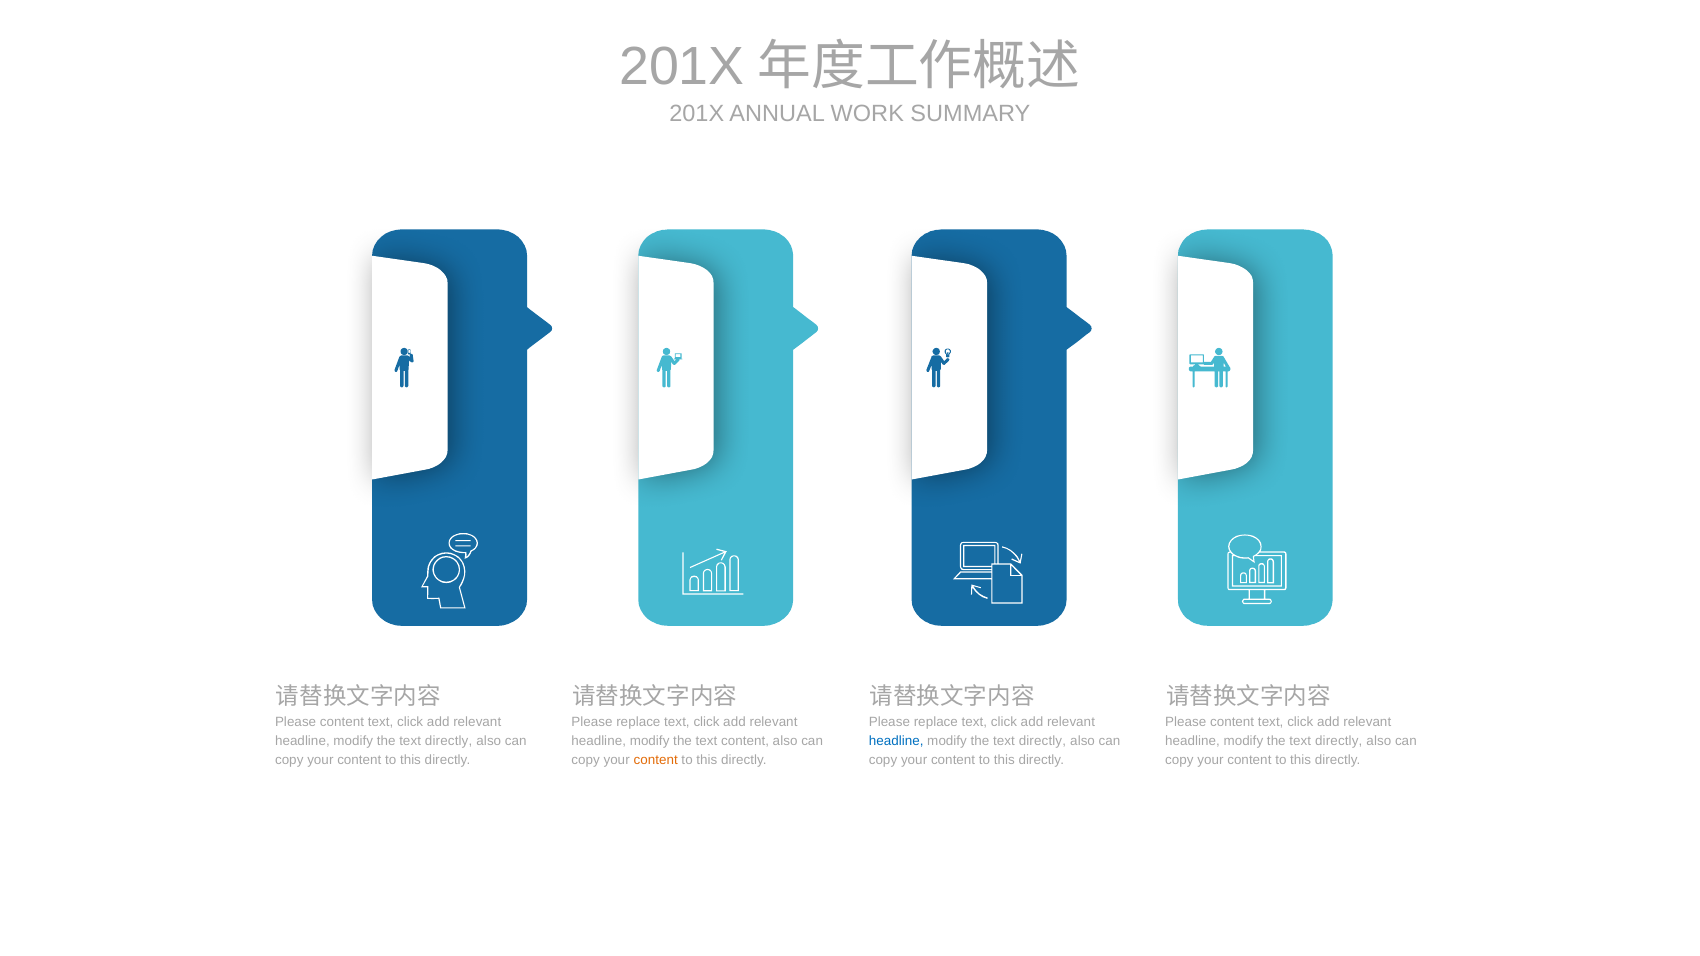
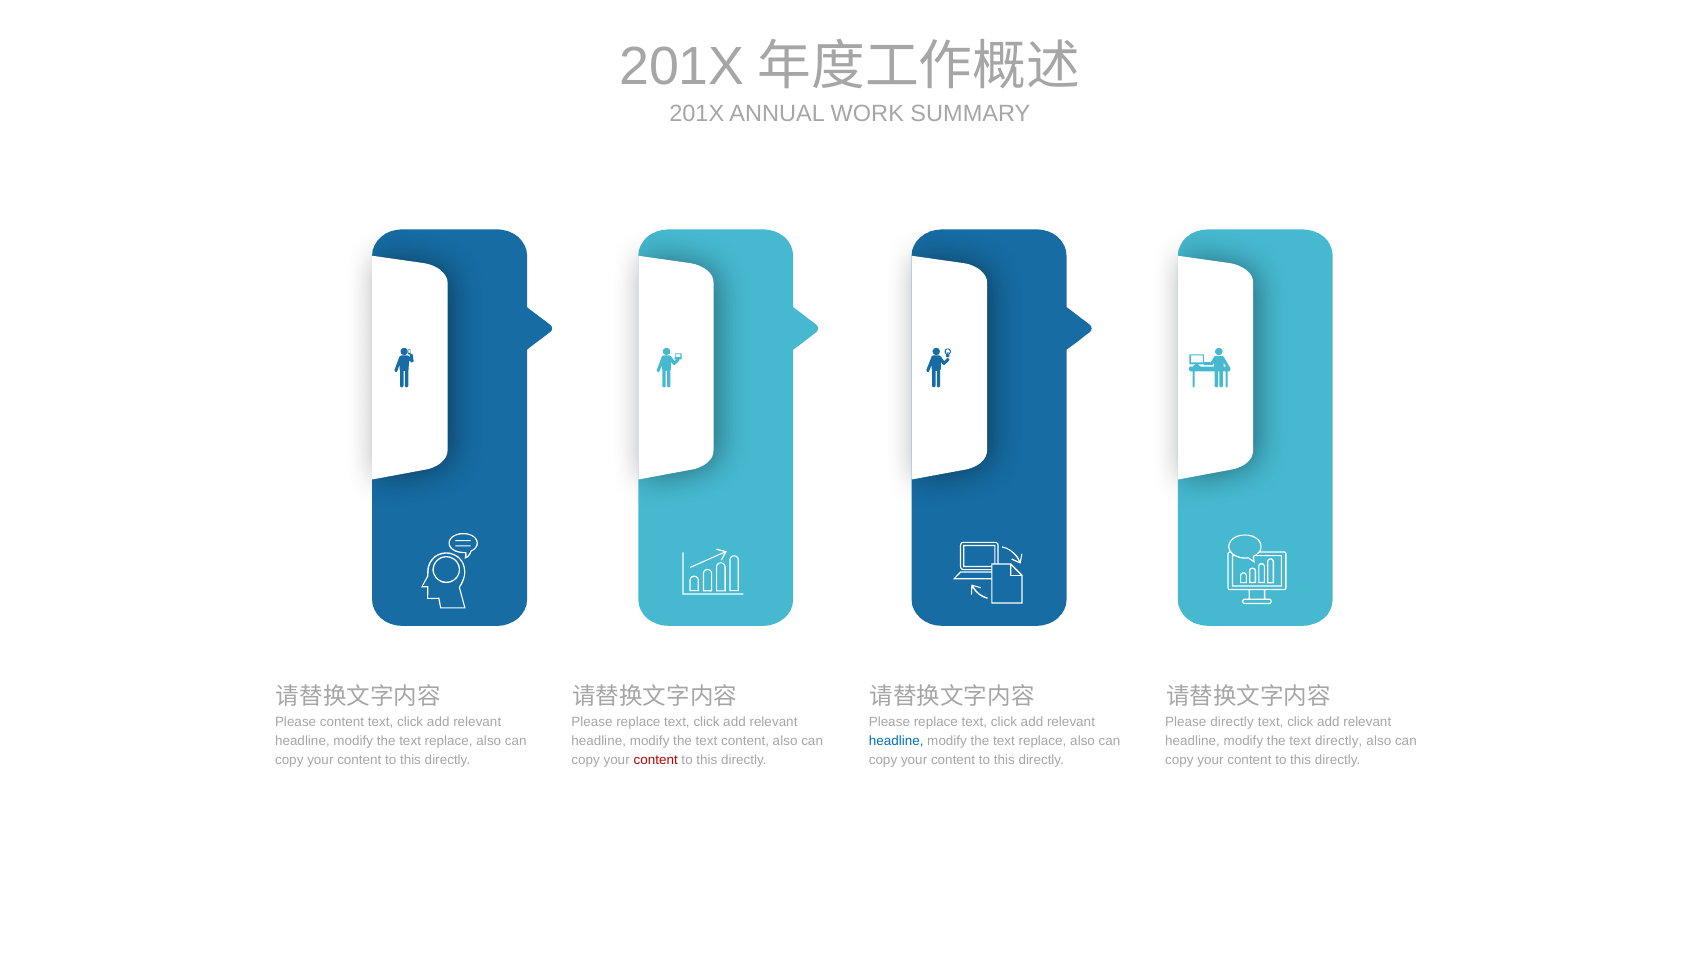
content at (1232, 722): content -> directly
directly at (449, 741): directly -> replace
directly at (1042, 741): directly -> replace
content at (656, 761) colour: orange -> red
